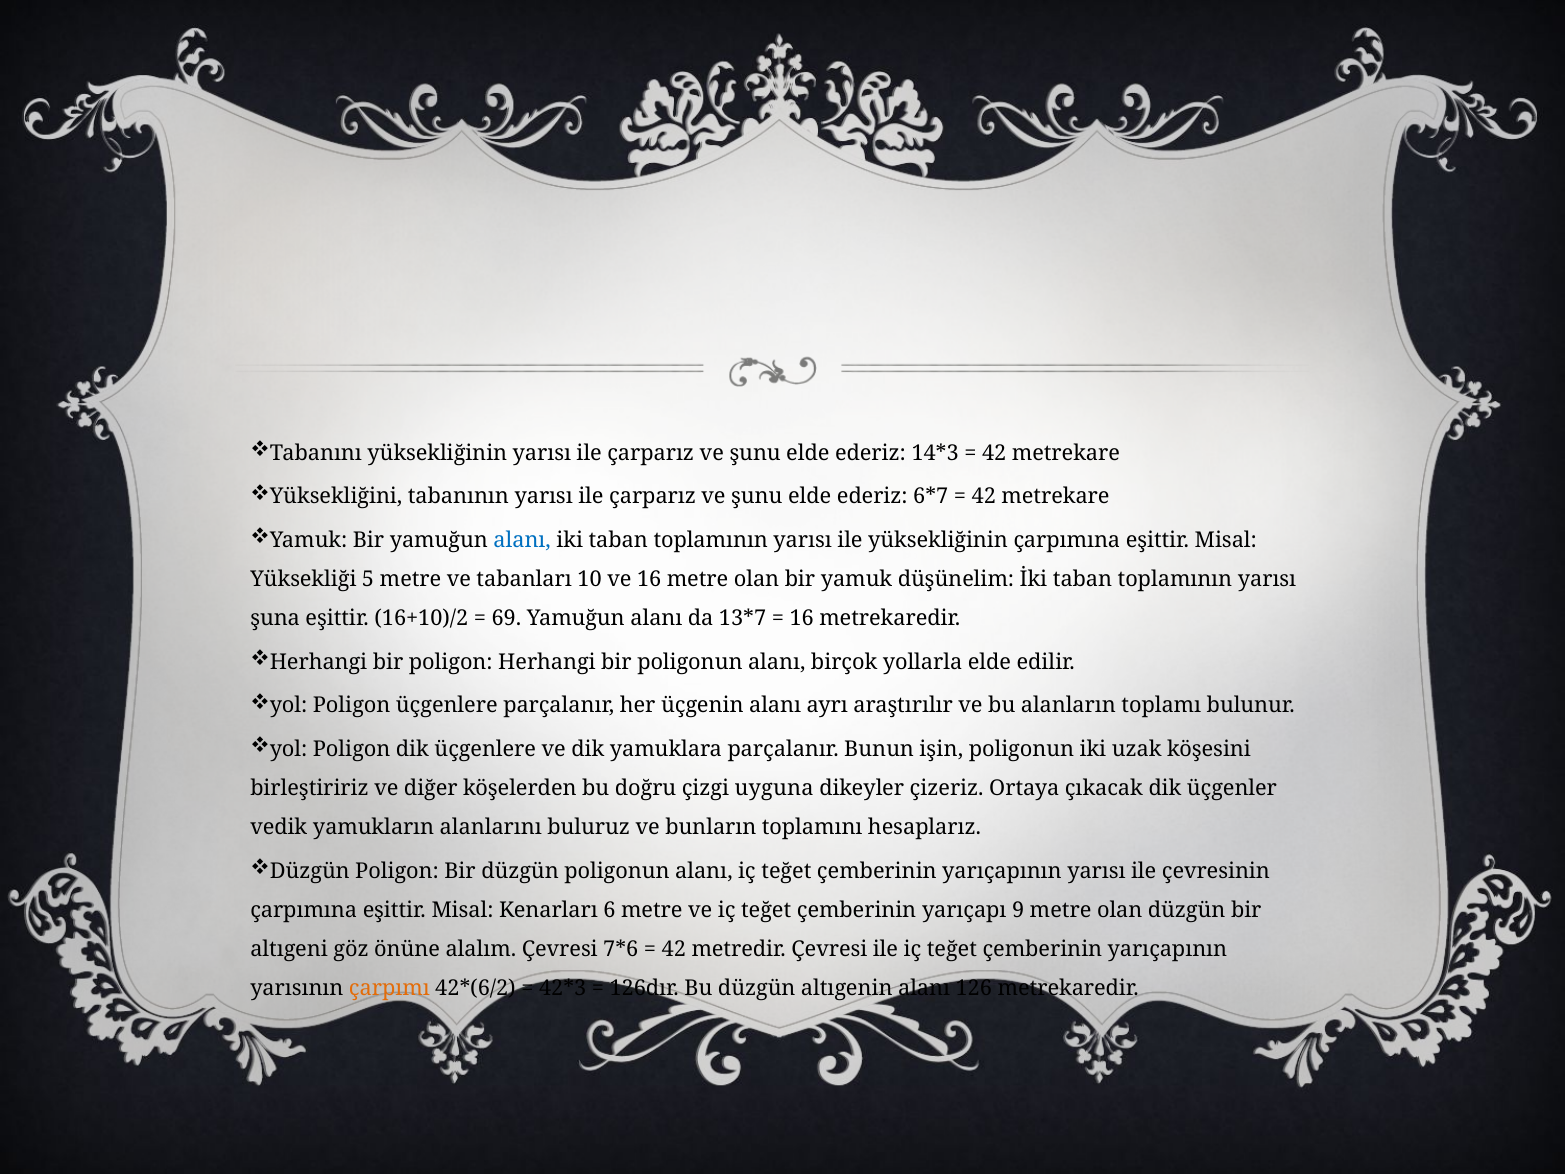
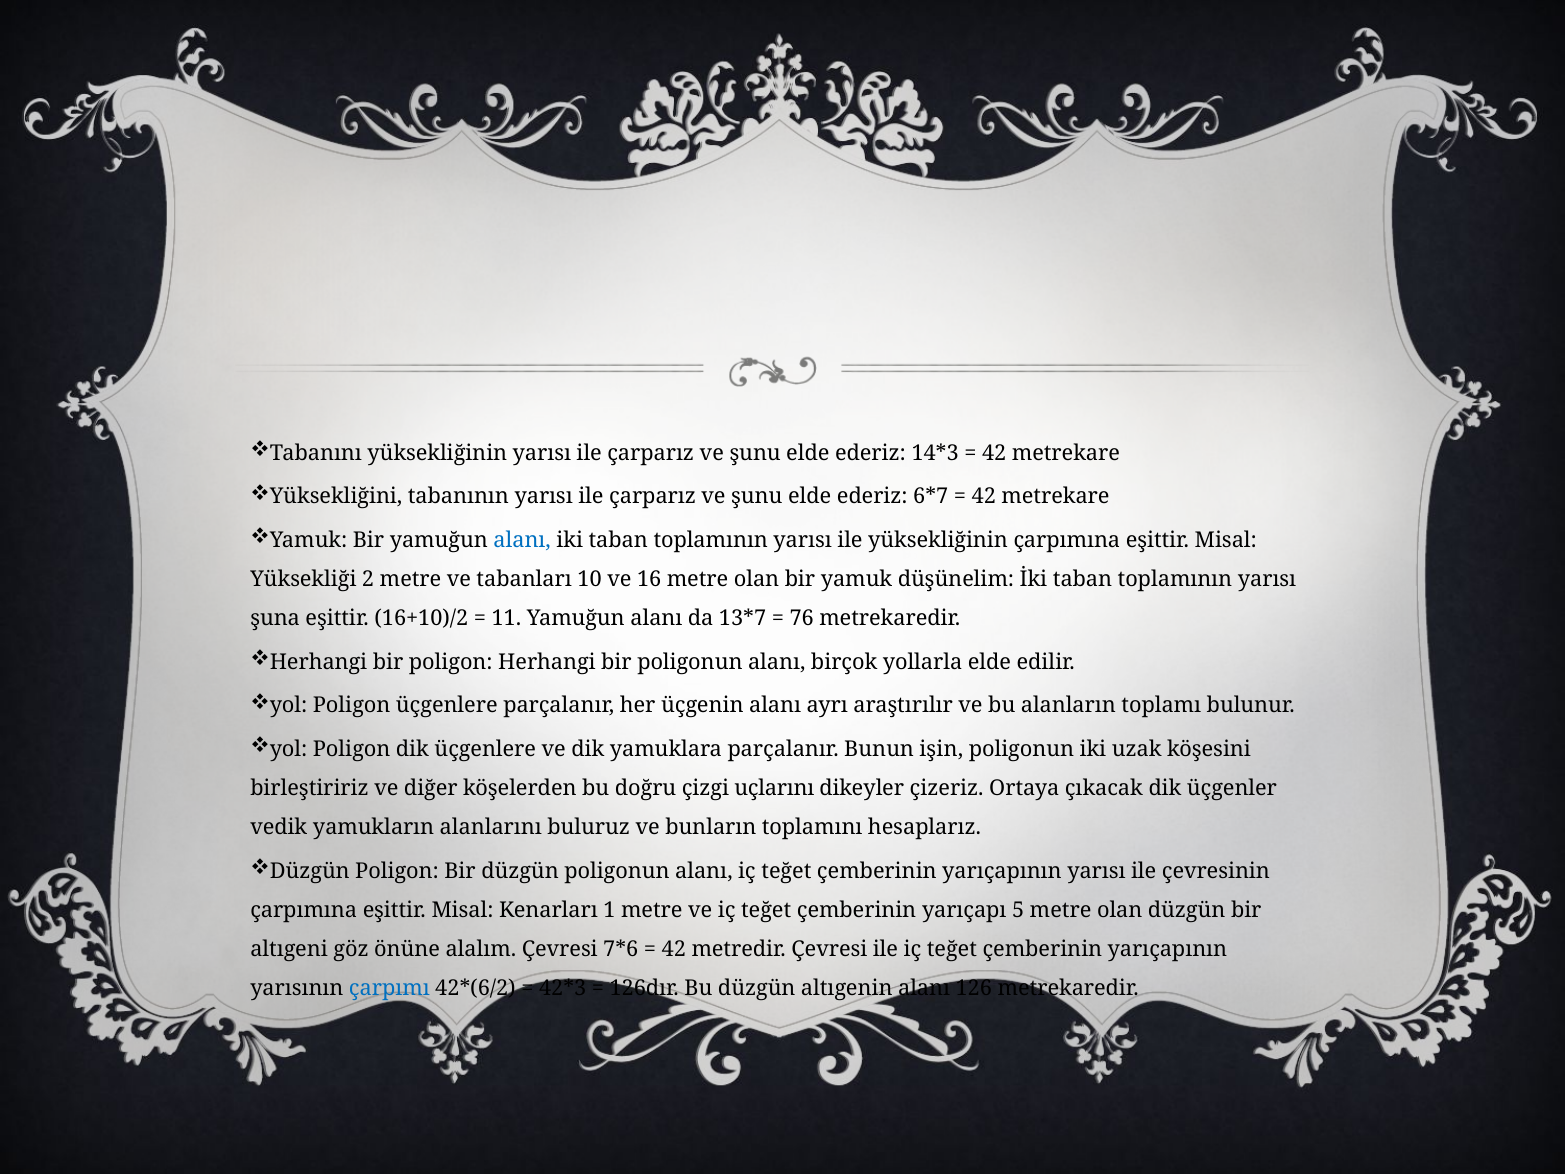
5: 5 -> 2
69: 69 -> 11
16 at (802, 618): 16 -> 76
uyguna: uyguna -> uçlarını
6: 6 -> 1
9: 9 -> 5
çarpımı colour: orange -> blue
